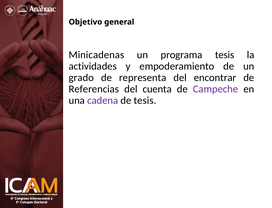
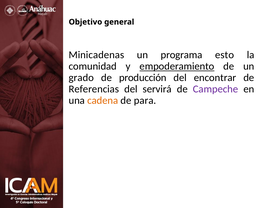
programa tesis: tesis -> esto
actividades: actividades -> comunidad
empoderamiento underline: none -> present
representa: representa -> producción
cuenta: cuenta -> servirá
cadena colour: purple -> orange
de tesis: tesis -> para
